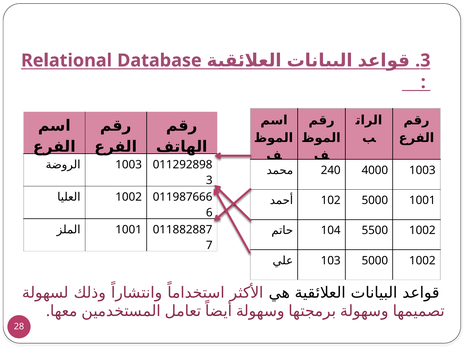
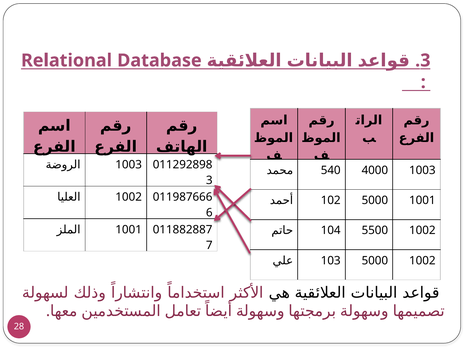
240: 240 -> 540
